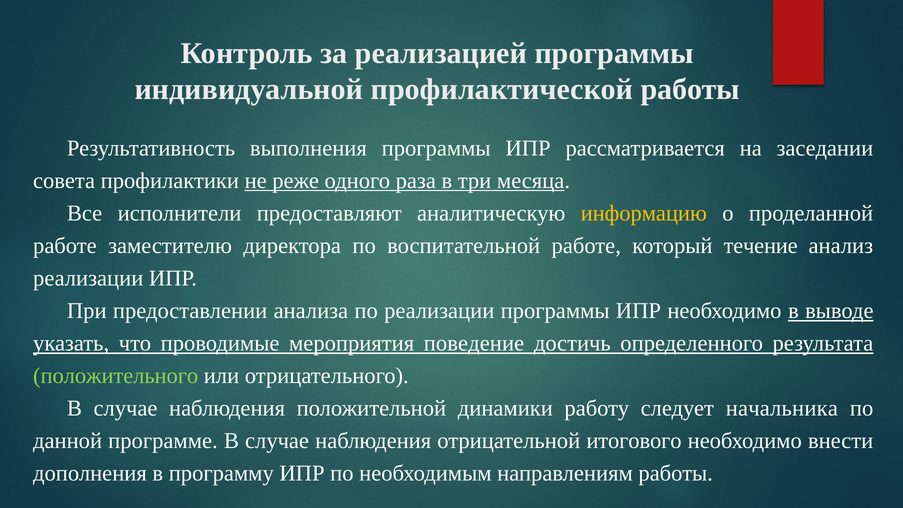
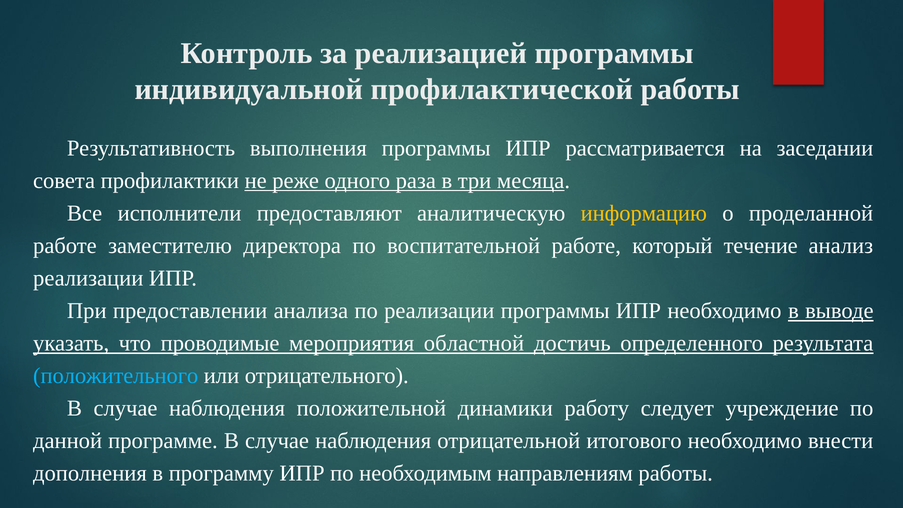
поведение: поведение -> областной
положительного colour: light green -> light blue
начальника: начальника -> учреждение
